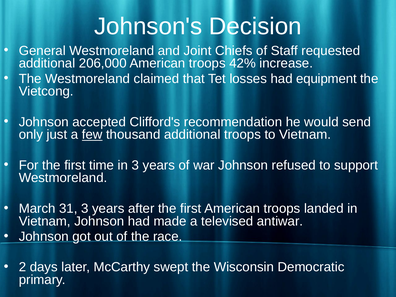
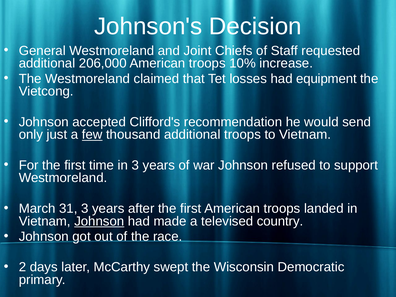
42%: 42% -> 10%
Johnson at (99, 221) underline: none -> present
antiwar: antiwar -> country
